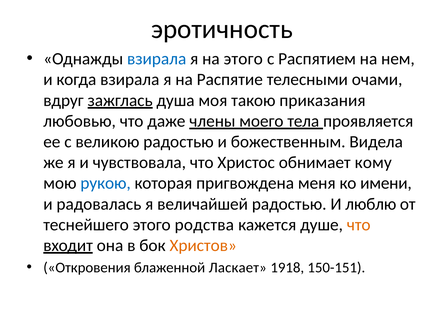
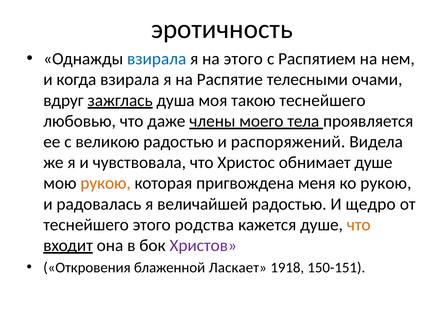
такою приказания: приказания -> теснейшего
божественным: божественным -> распоряжений
обнимает кому: кому -> душе
рукою at (106, 183) colour: blue -> orange
ко имени: имени -> рукою
люблю: люблю -> щедро
Христов colour: orange -> purple
